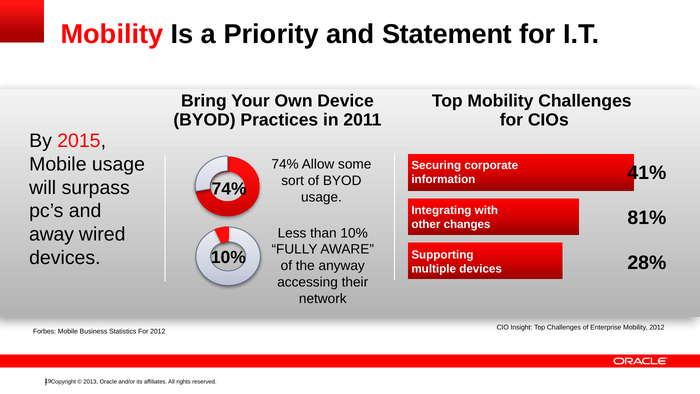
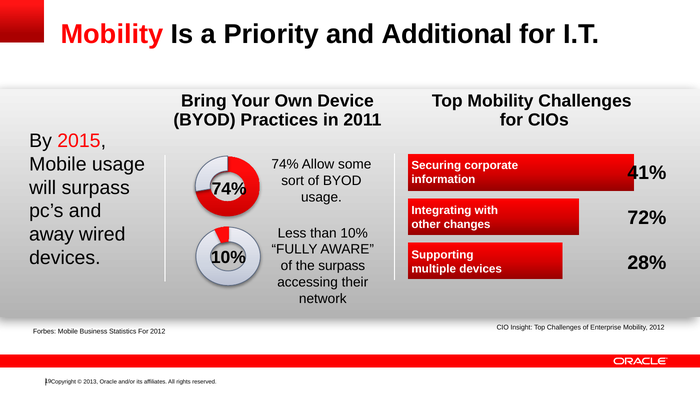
Statement: Statement -> Additional
81%: 81% -> 72%
the anyway: anyway -> surpass
